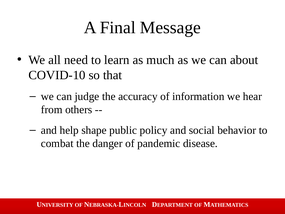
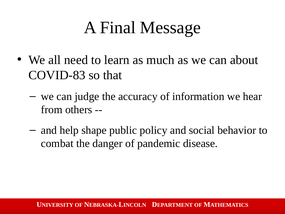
COVID-10: COVID-10 -> COVID-83
